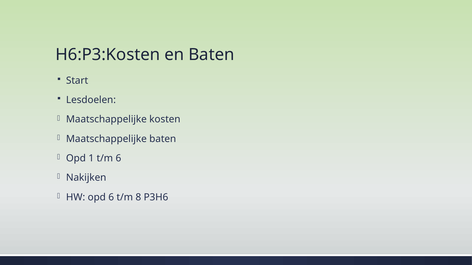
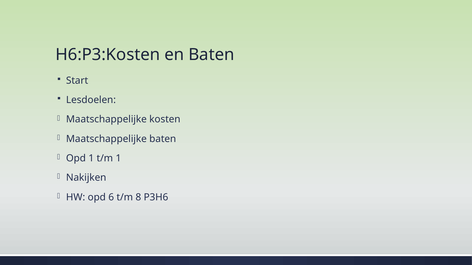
t/m 6: 6 -> 1
